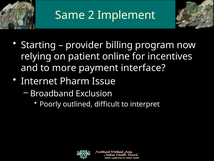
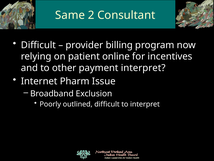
Implement: Implement -> Consultant
Starting at (38, 45): Starting -> Difficult
more: more -> other
payment interface: interface -> interpret
